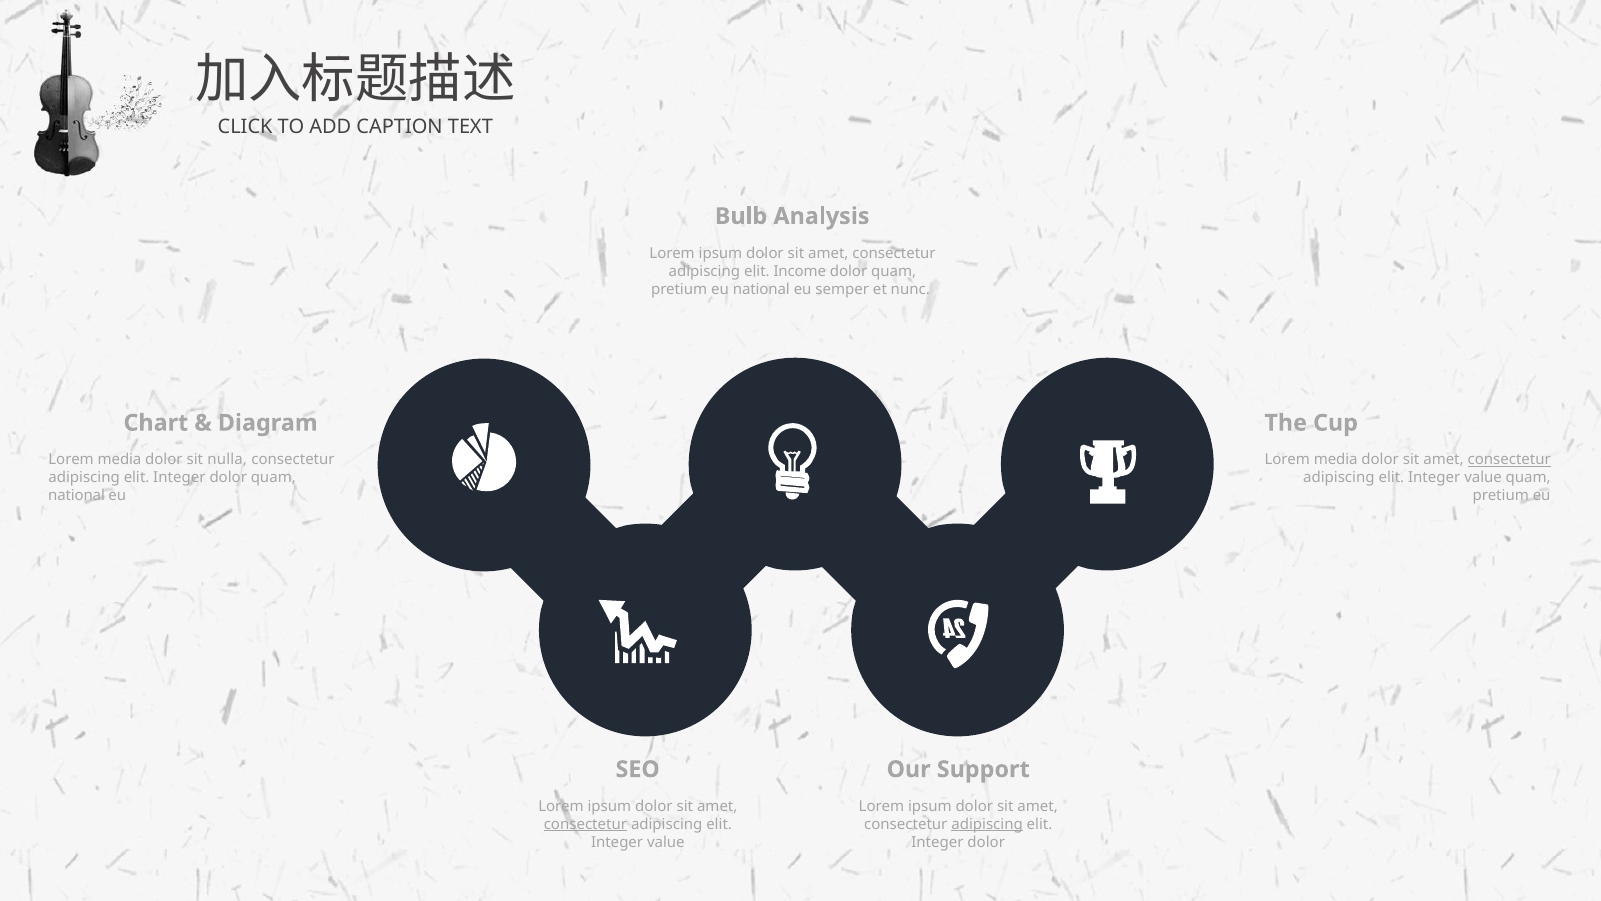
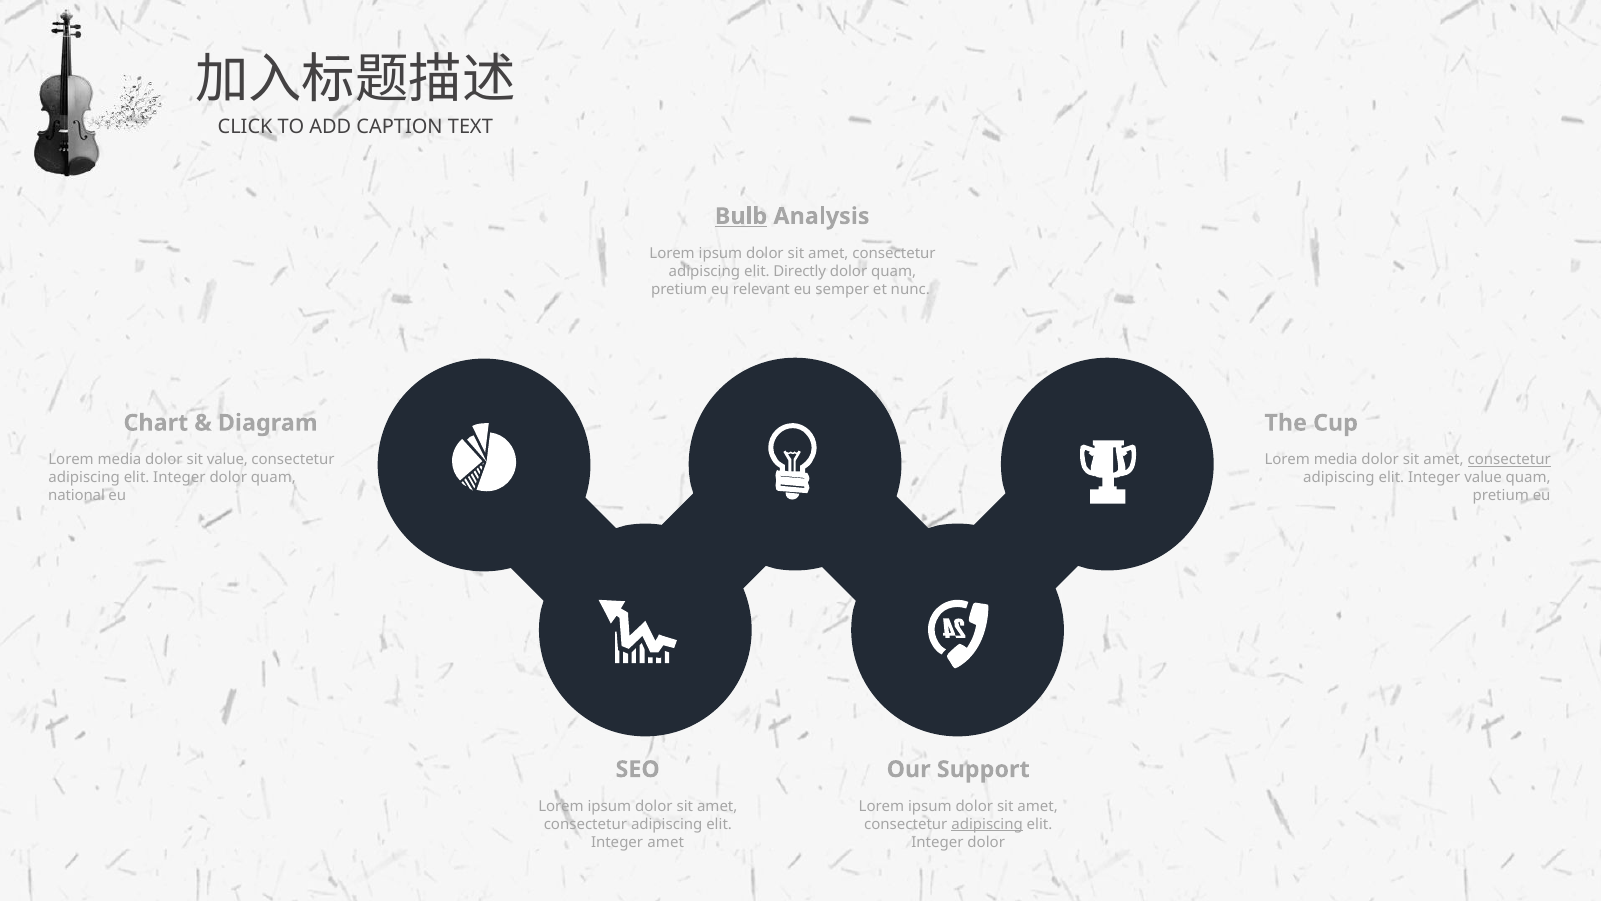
Bulb underline: none -> present
Income: Income -> Directly
eu national: national -> relevant
sit nulla: nulla -> value
consectetur at (585, 824) underline: present -> none
value at (666, 842): value -> amet
